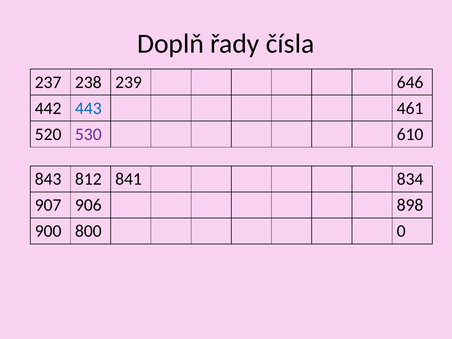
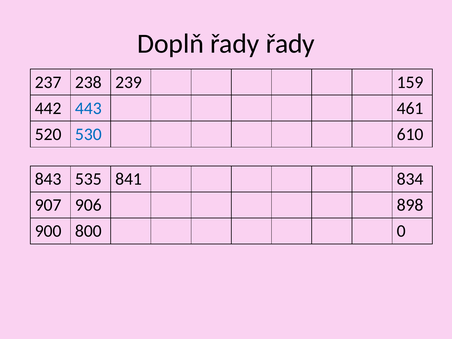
řady čísla: čísla -> řady
646: 646 -> 159
530 colour: purple -> blue
812: 812 -> 535
